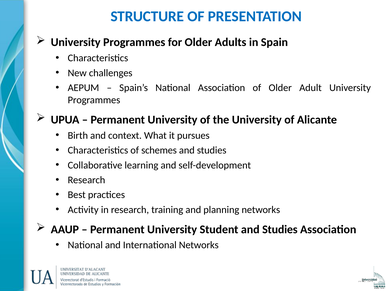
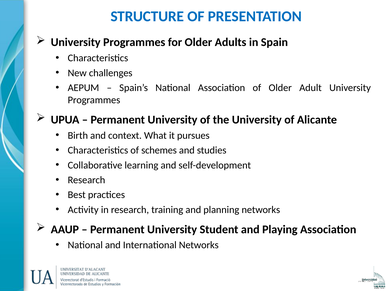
Student and Studies: Studies -> Playing
